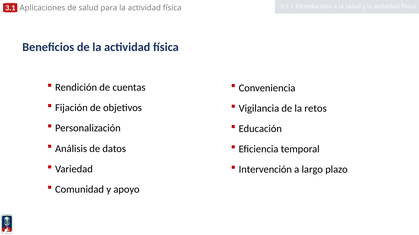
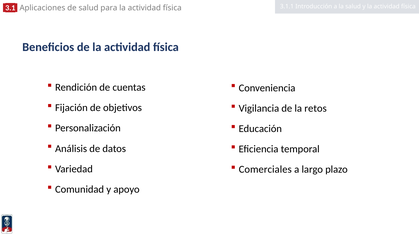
Intervención: Intervención -> Comerciales
